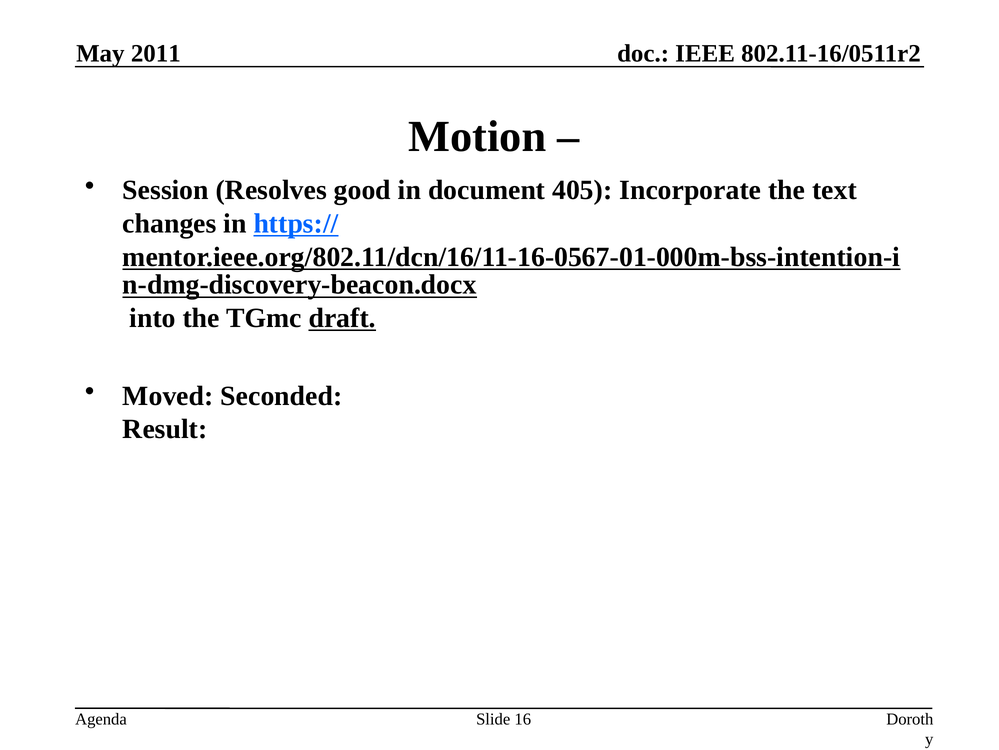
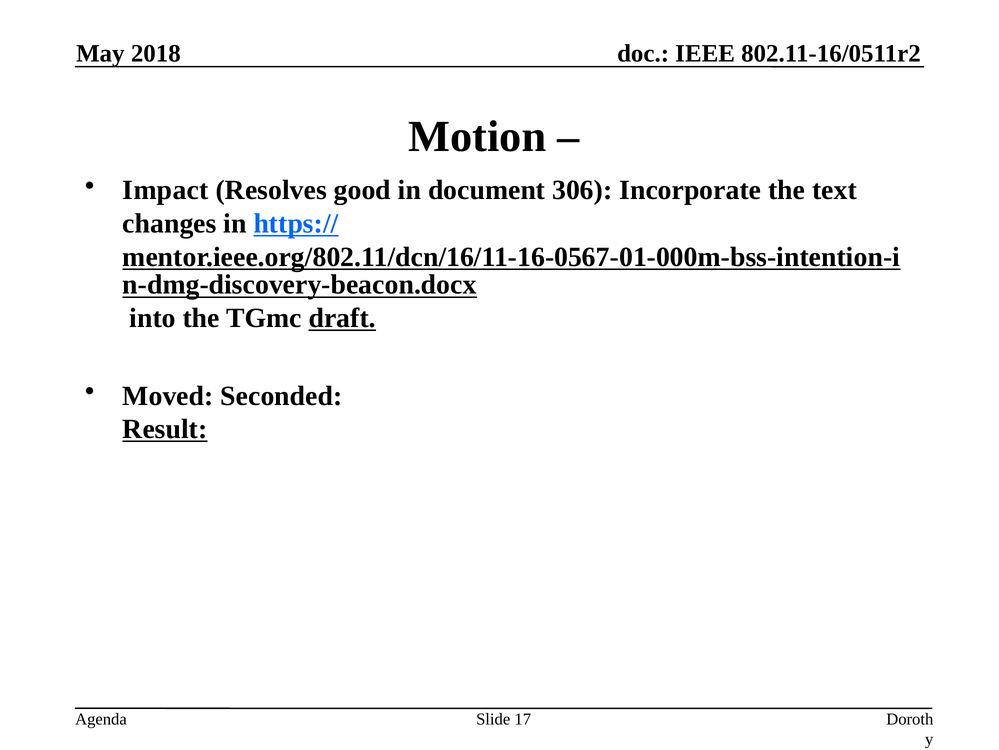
2011: 2011 -> 2018
Session: Session -> Impact
405: 405 -> 306
Result underline: none -> present
16: 16 -> 17
